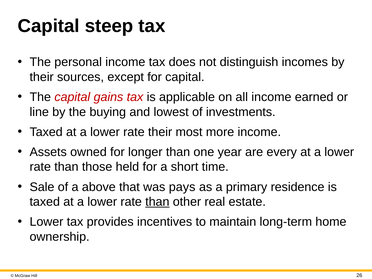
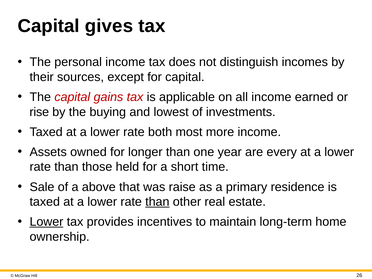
steep: steep -> gives
line: line -> rise
rate their: their -> both
pays: pays -> raise
Lower at (46, 222) underline: none -> present
